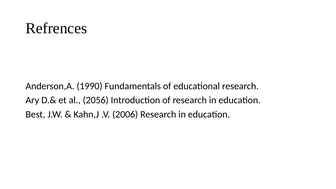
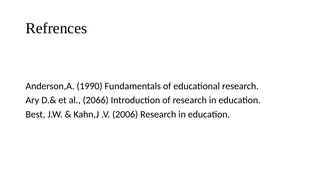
2056: 2056 -> 2066
